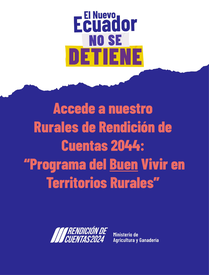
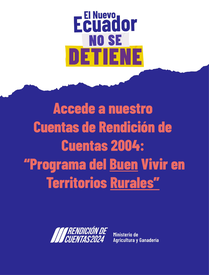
Rurales at (56, 127): Rurales -> Cuentas
2044: 2044 -> 2004
Rurales at (135, 183) underline: none -> present
